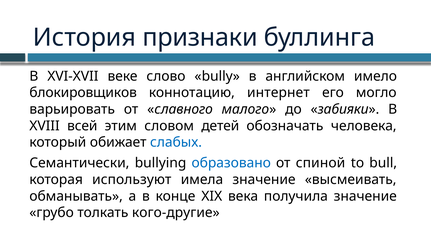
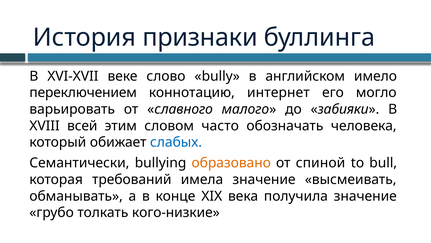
блокировщиков: блокировщиков -> переключением
детей: детей -> часто
образовано colour: blue -> orange
используют: используют -> требований
кого-другие: кого-другие -> кого-низкие
